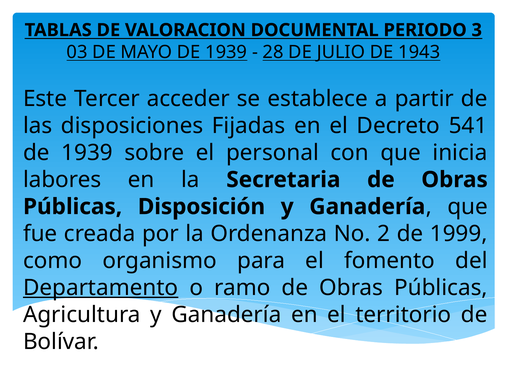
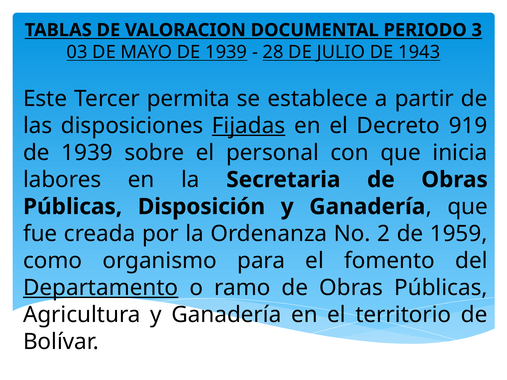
acceder: acceder -> permita
Fijadas underline: none -> present
541: 541 -> 919
1999: 1999 -> 1959
